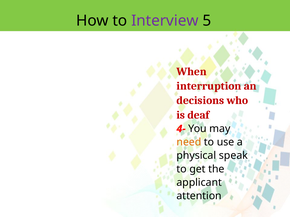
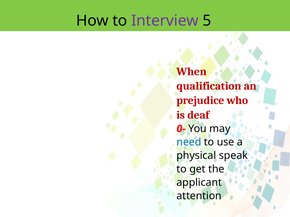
interruption: interruption -> qualification
decisions: decisions -> prejudice
4-: 4- -> 0-
need colour: orange -> blue
